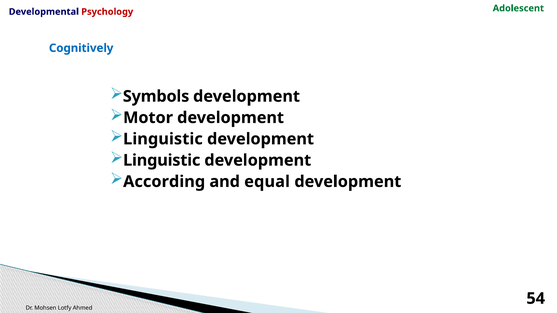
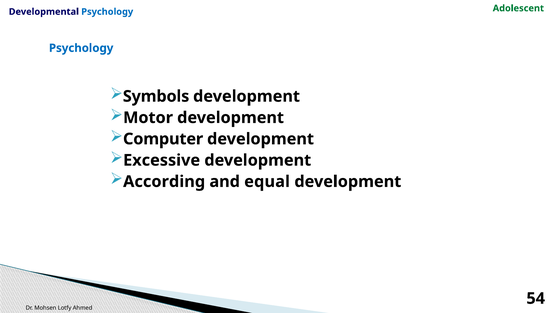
Psychology at (107, 12) colour: red -> blue
Cognitively at (81, 48): Cognitively -> Psychology
Linguistic at (163, 139): Linguistic -> Computer
Linguistic at (162, 160): Linguistic -> Excessive
